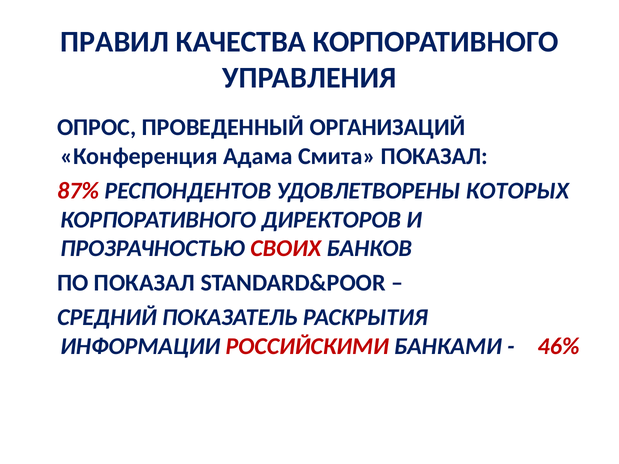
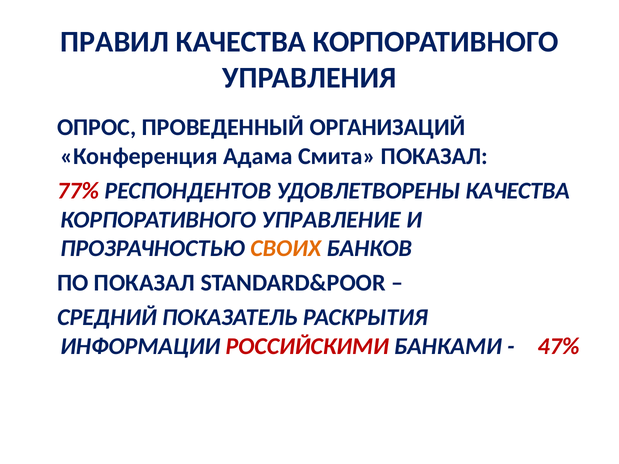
87%: 87% -> 77%
УДОВЛЕТВОРЕНЫ КОТОРЫХ: КОТОРЫХ -> КАЧЕСТВА
ДИРЕКТОРОВ: ДИРЕКТОРОВ -> УПРАВЛЕНИЕ
СВОИХ colour: red -> orange
46%: 46% -> 47%
